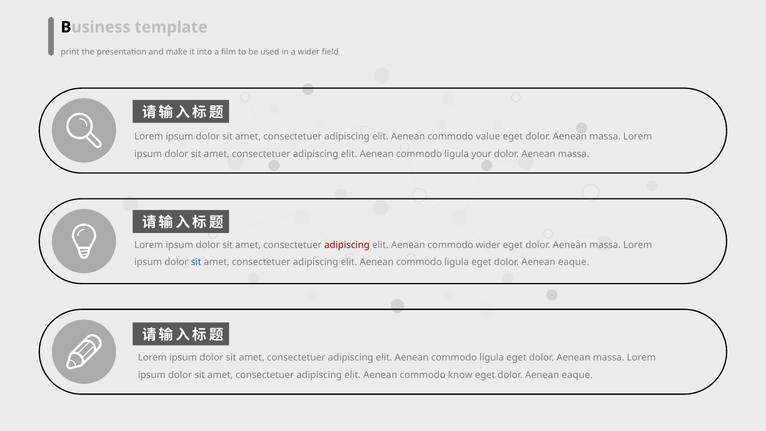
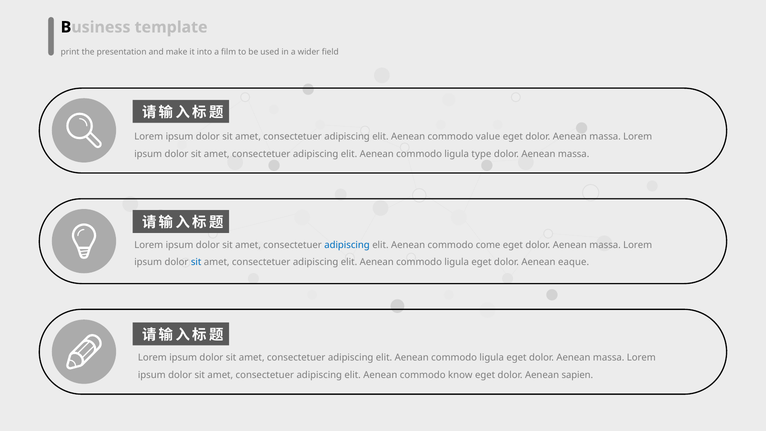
your: your -> type
adipiscing at (347, 245) colour: red -> blue
commodo wider: wider -> come
eaque at (577, 375): eaque -> sapien
